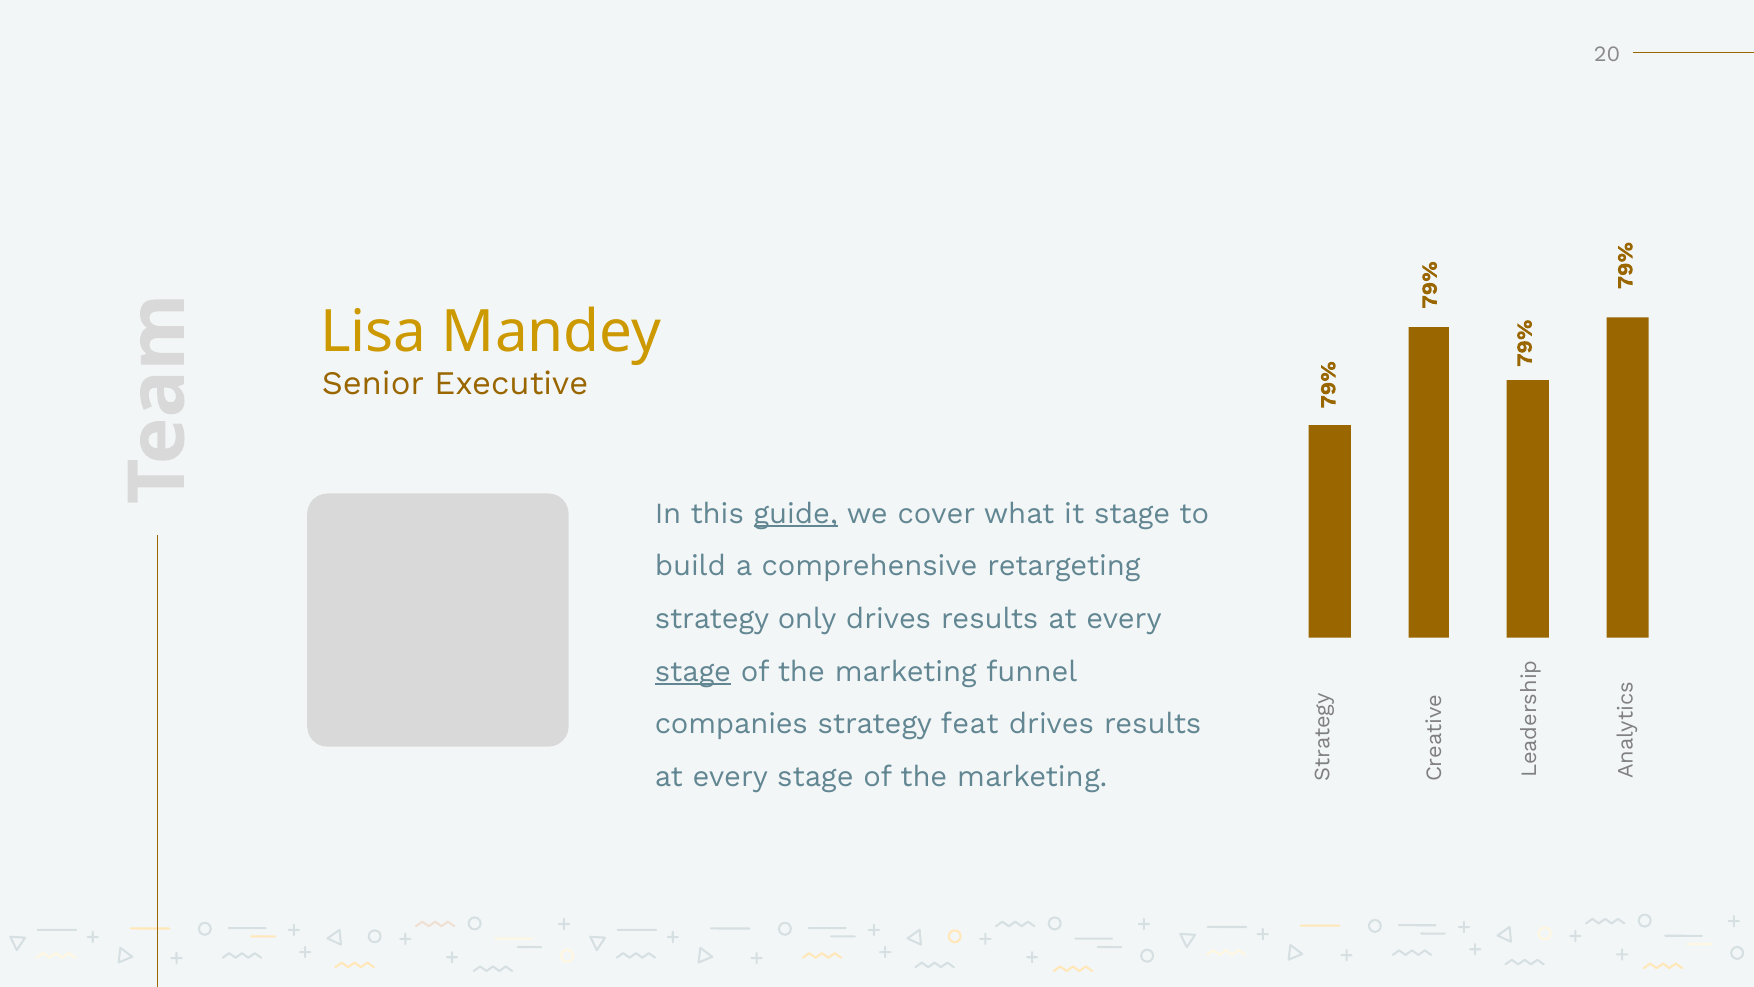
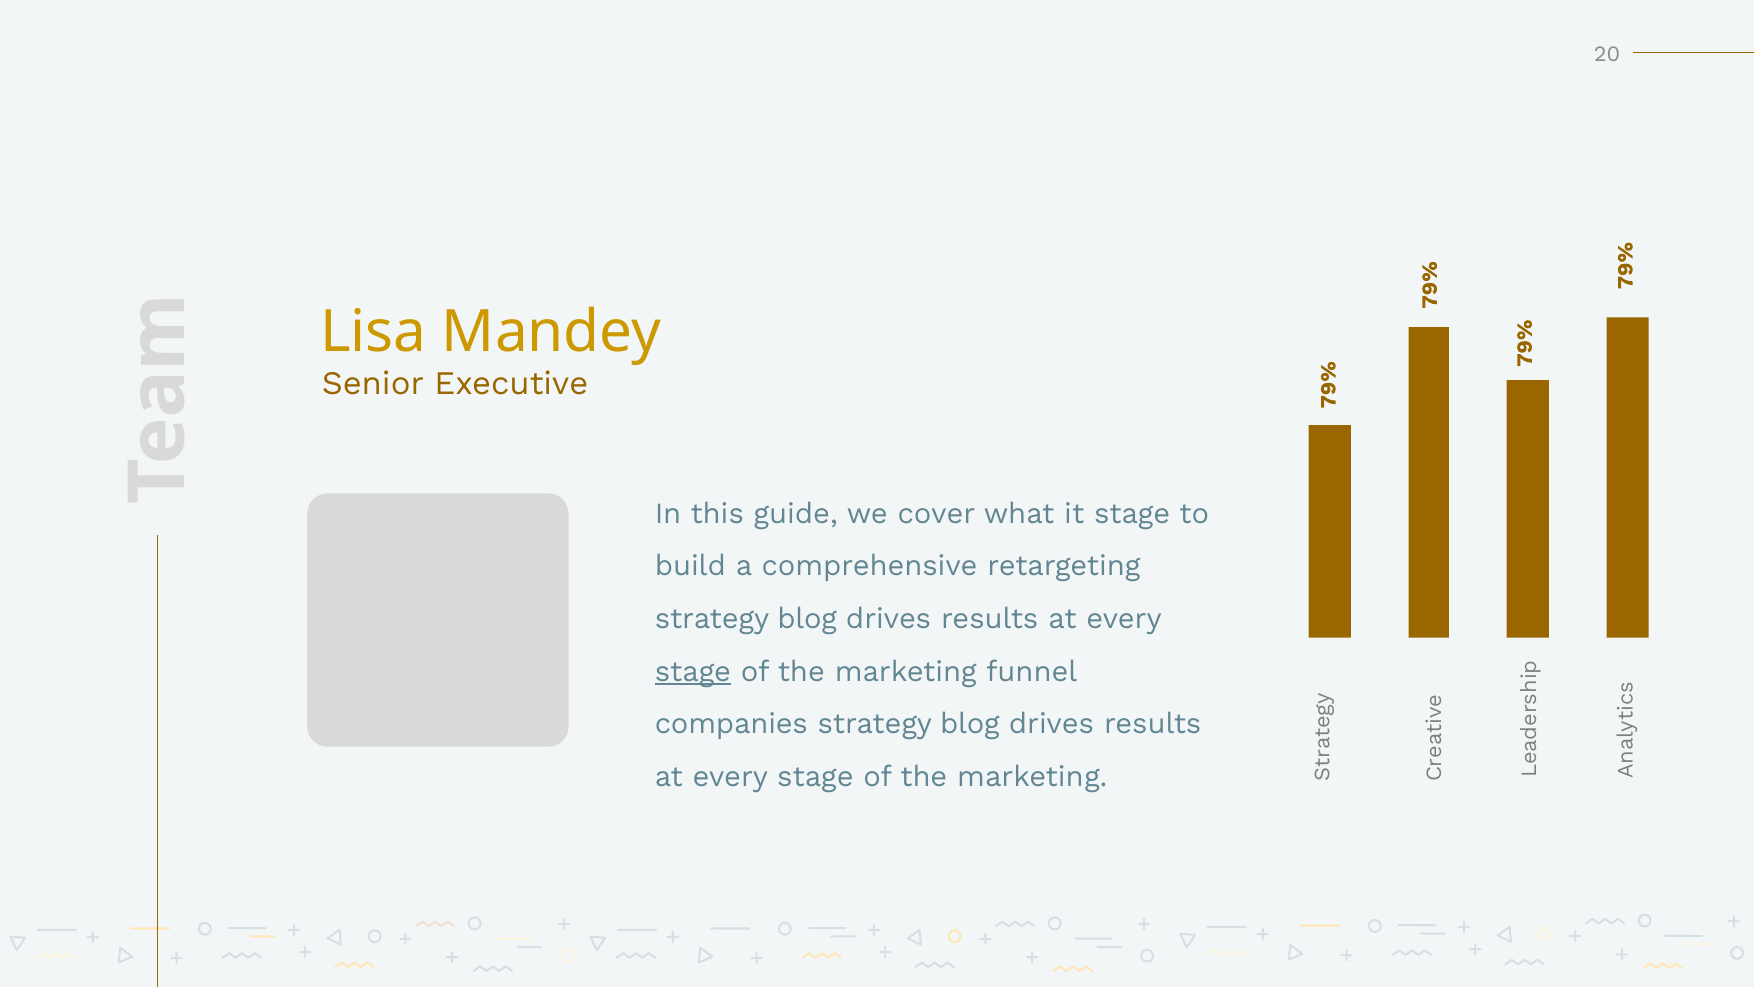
guide underline: present -> none
only at (807, 619): only -> blog
feat at (970, 724): feat -> blog
